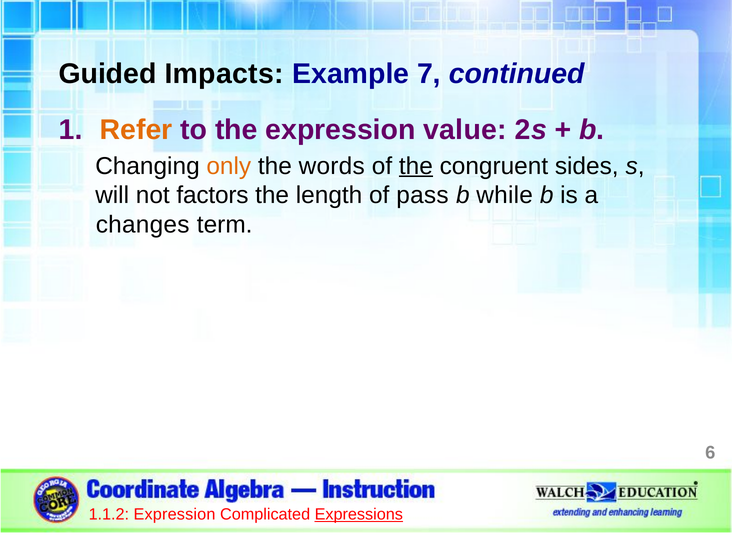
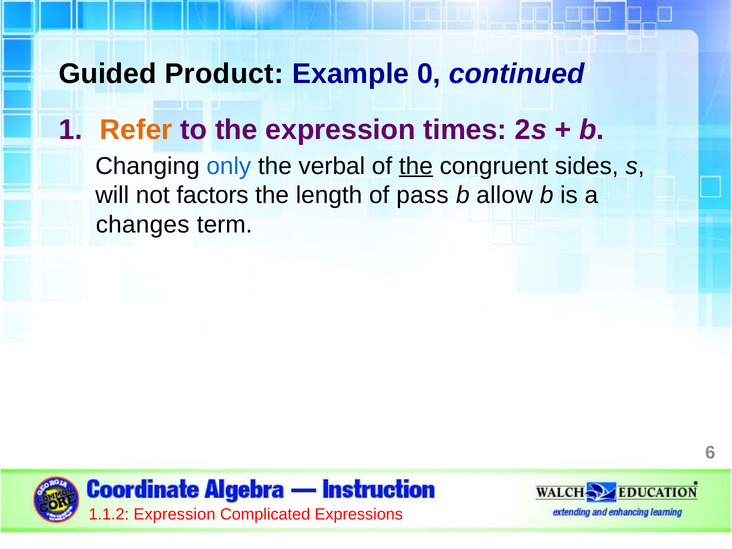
Impacts: Impacts -> Product
7: 7 -> 0
value: value -> times
only colour: orange -> blue
words: words -> verbal
while: while -> allow
Expressions underline: present -> none
